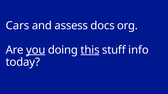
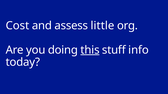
Cars: Cars -> Cost
docs: docs -> little
you underline: present -> none
